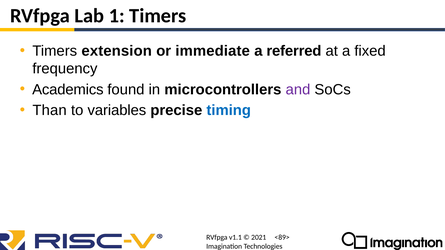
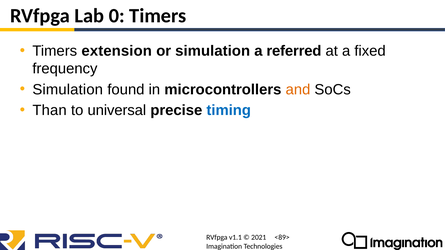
1: 1 -> 0
or immediate: immediate -> simulation
Academics at (68, 90): Academics -> Simulation
and colour: purple -> orange
variables: variables -> universal
